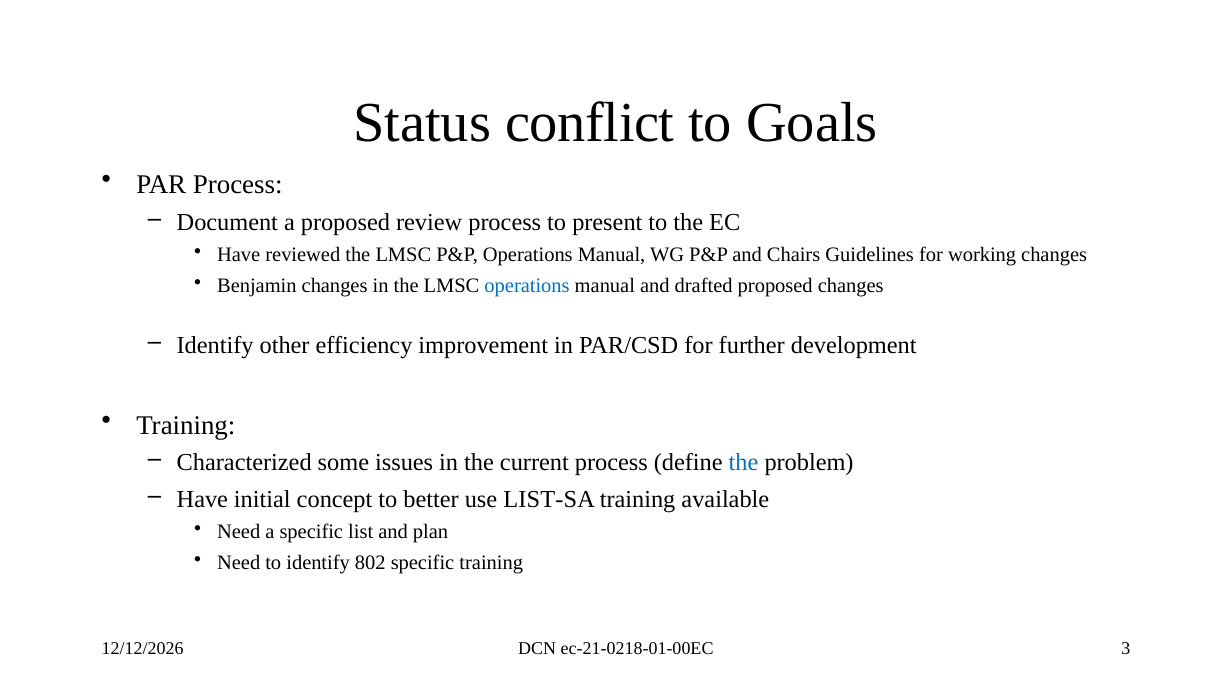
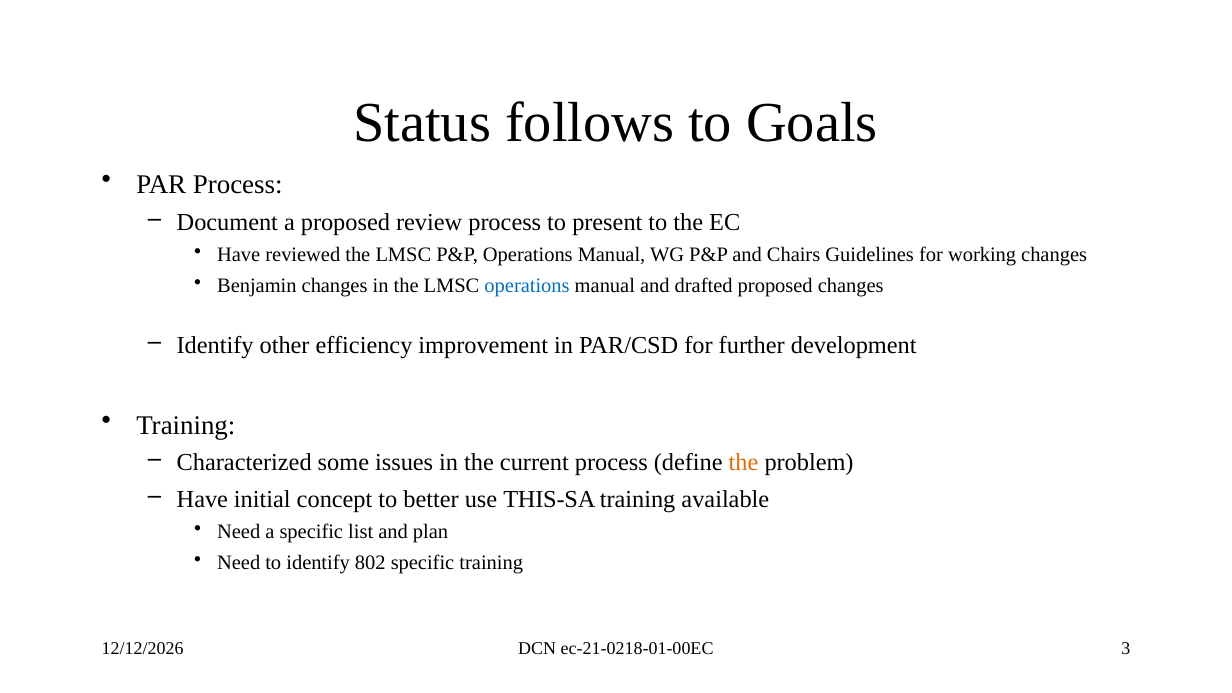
conflict: conflict -> follows
the at (744, 463) colour: blue -> orange
LIST-SA: LIST-SA -> THIS-SA
